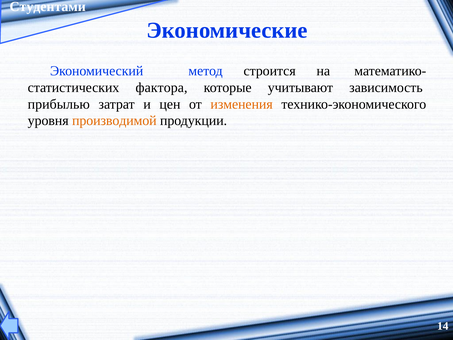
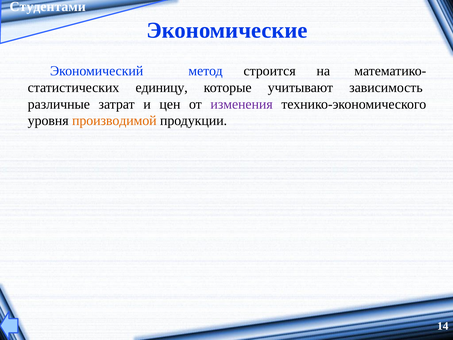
фактора: фактора -> единицу
прибылью: прибылью -> различные
изменения colour: orange -> purple
